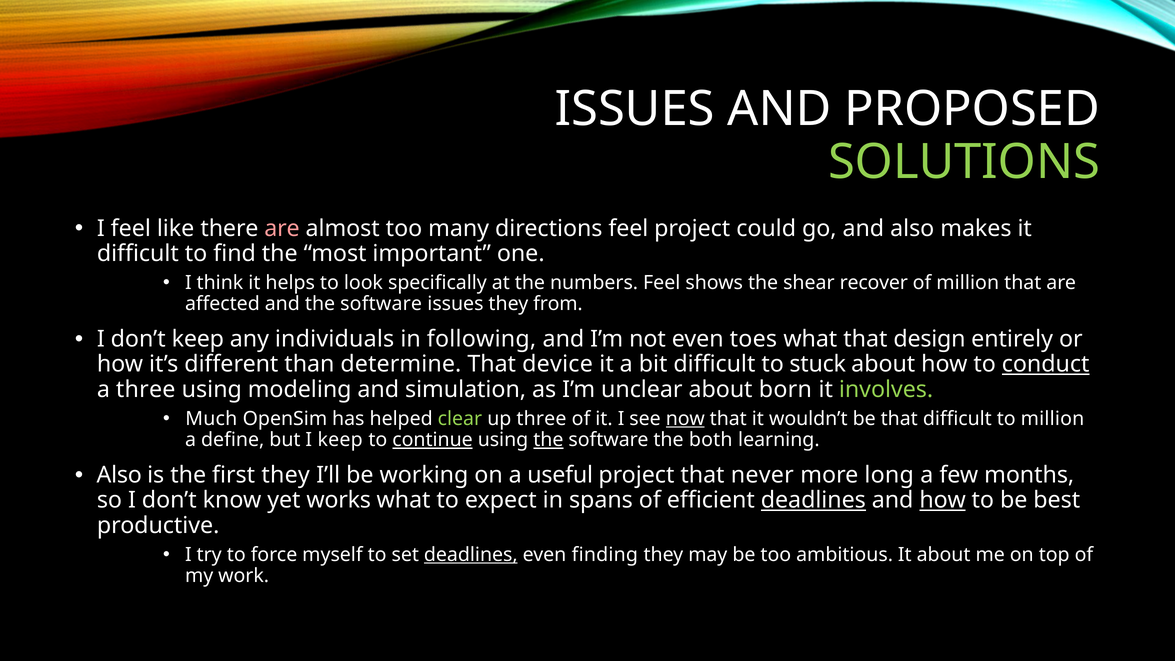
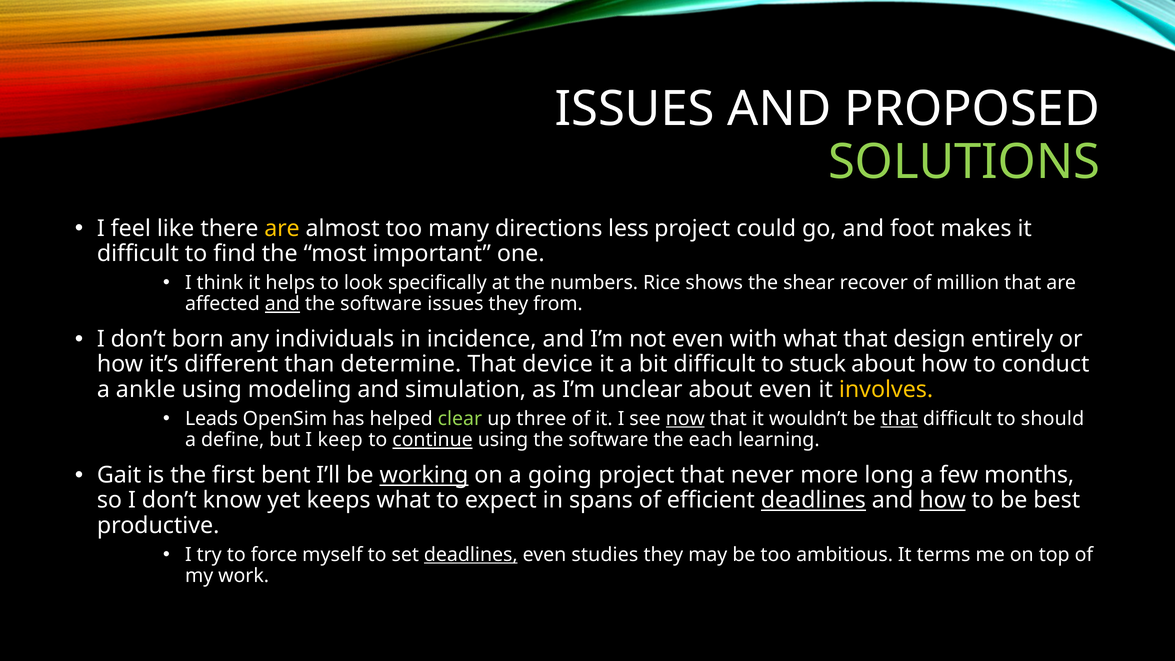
are at (282, 228) colour: pink -> yellow
directions feel: feel -> less
and also: also -> foot
numbers Feel: Feel -> Rice
and at (282, 304) underline: none -> present
don’t keep: keep -> born
following: following -> incidence
toes: toes -> with
conduct underline: present -> none
a three: three -> ankle
about born: born -> even
involves colour: light green -> yellow
Much: Much -> Leads
that at (899, 419) underline: none -> present
to million: million -> should
the at (548, 440) underline: present -> none
both: both -> each
Also at (119, 475): Also -> Gait
first they: they -> bent
working underline: none -> present
useful: useful -> going
works: works -> keeps
finding: finding -> studies
It about: about -> terms
